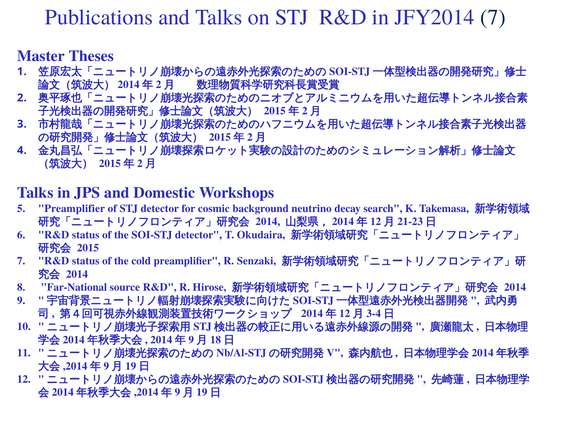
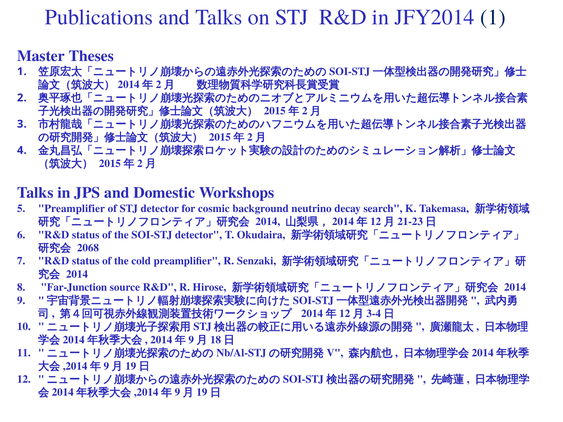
JFY2014 7: 7 -> 1
2015: 2015 -> 2068
Far-National: Far-National -> Far-Junction
